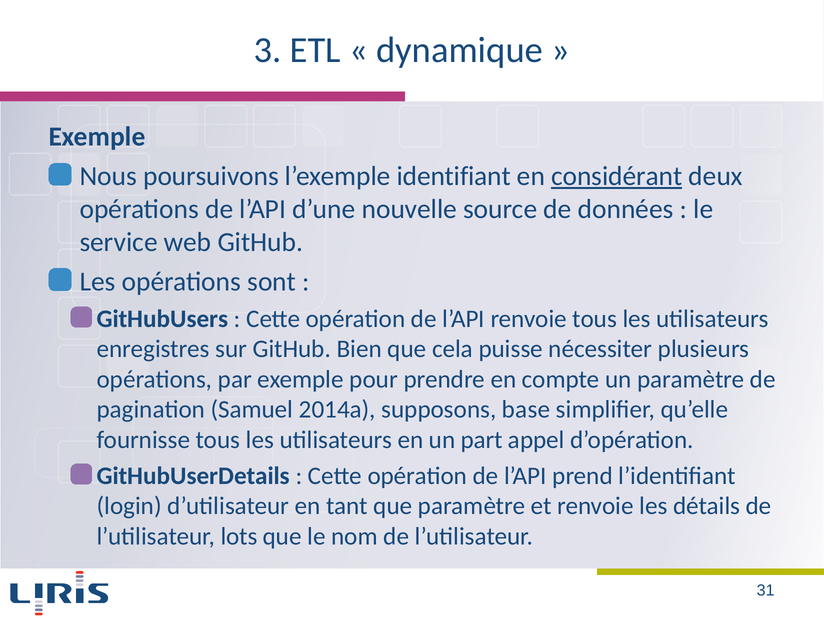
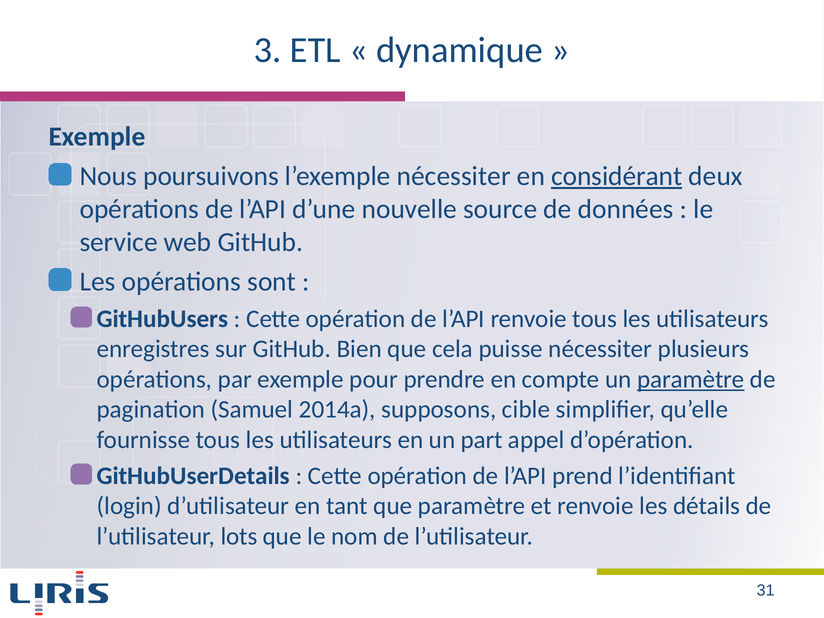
l’exemple identifiant: identifiant -> nécessiter
paramètre at (691, 379) underline: none -> present
base: base -> cible
